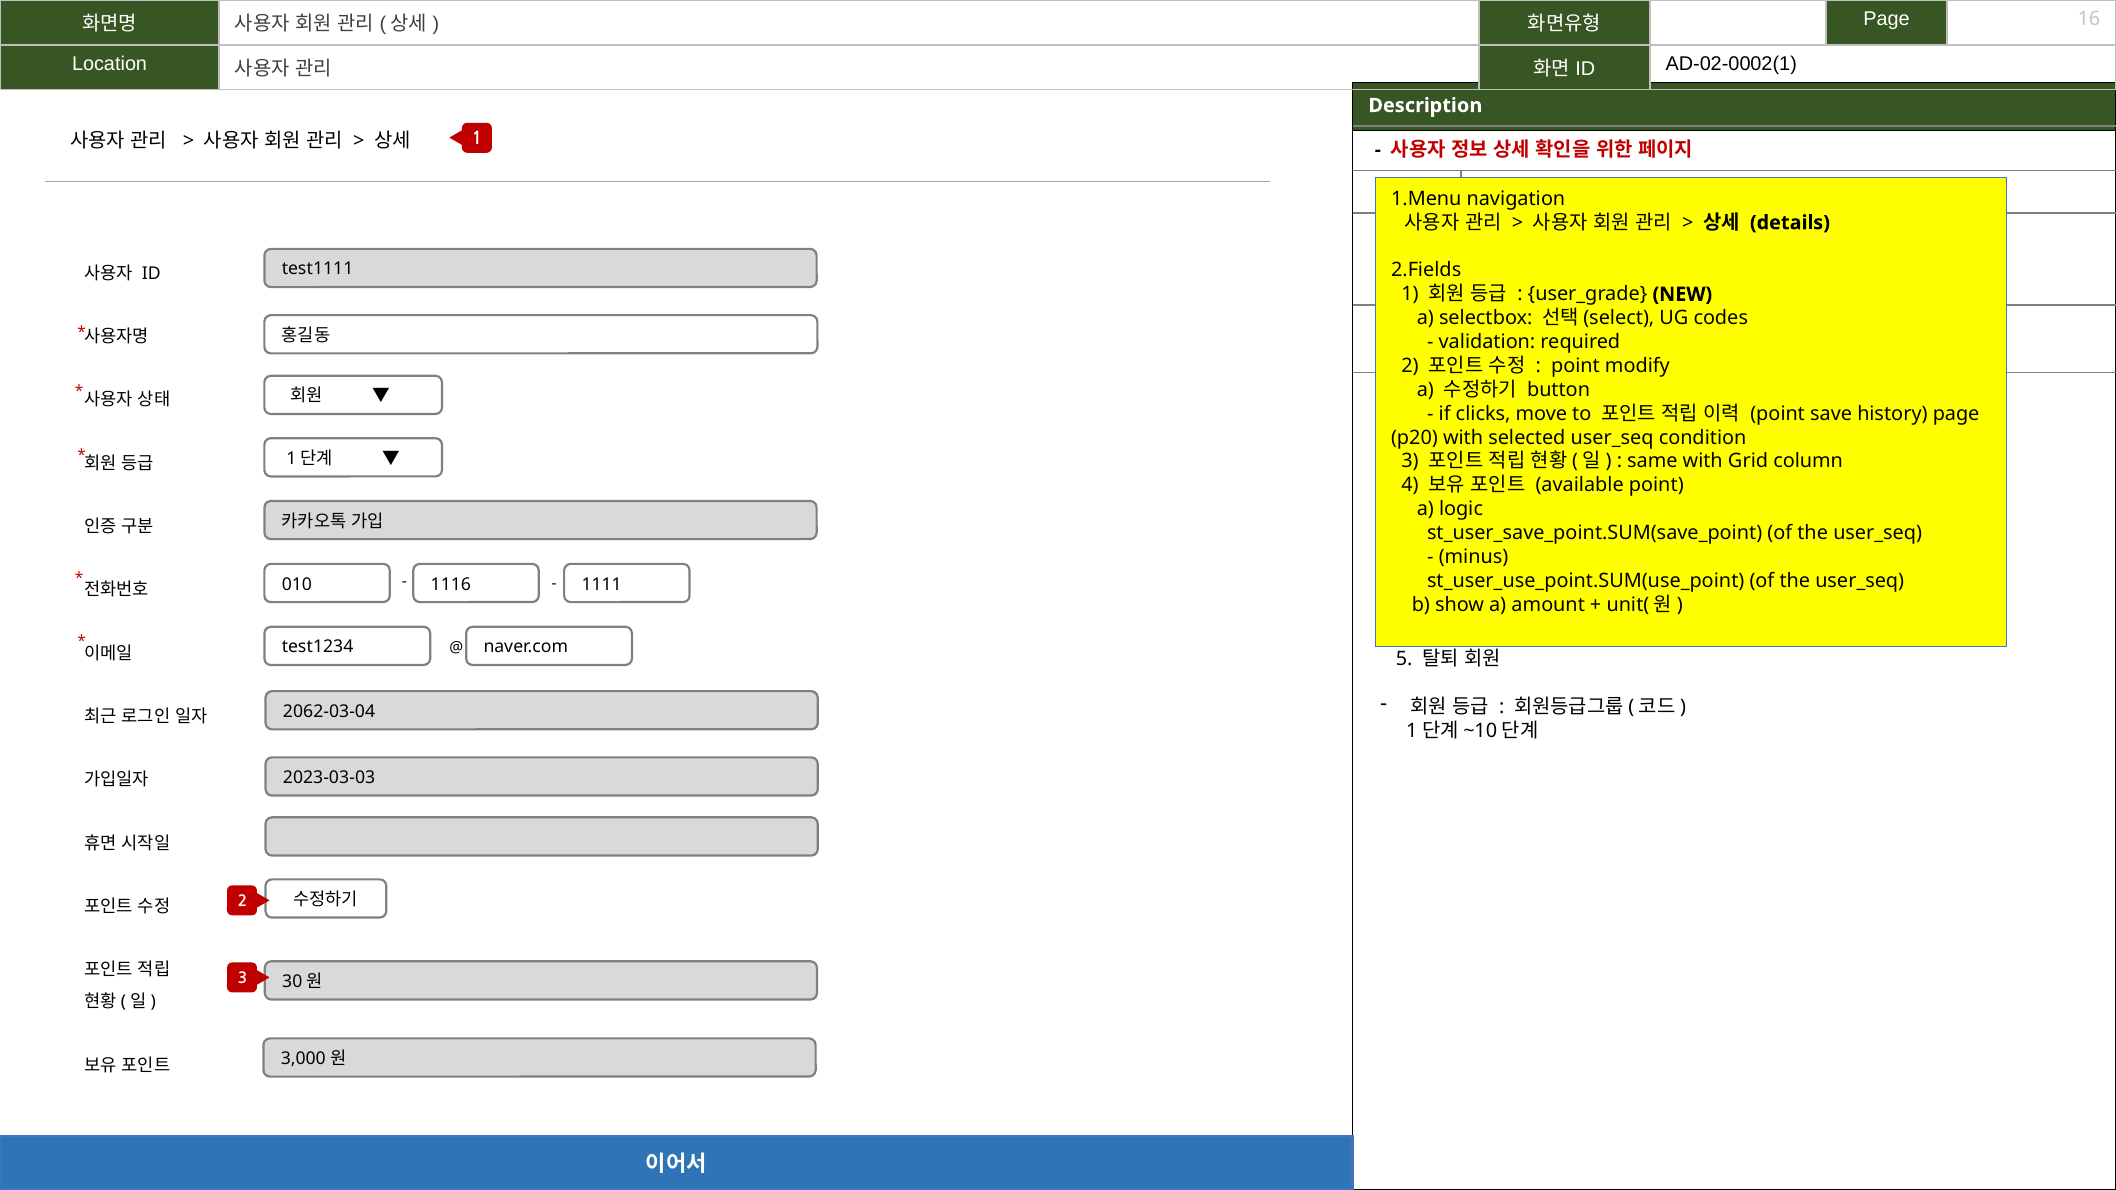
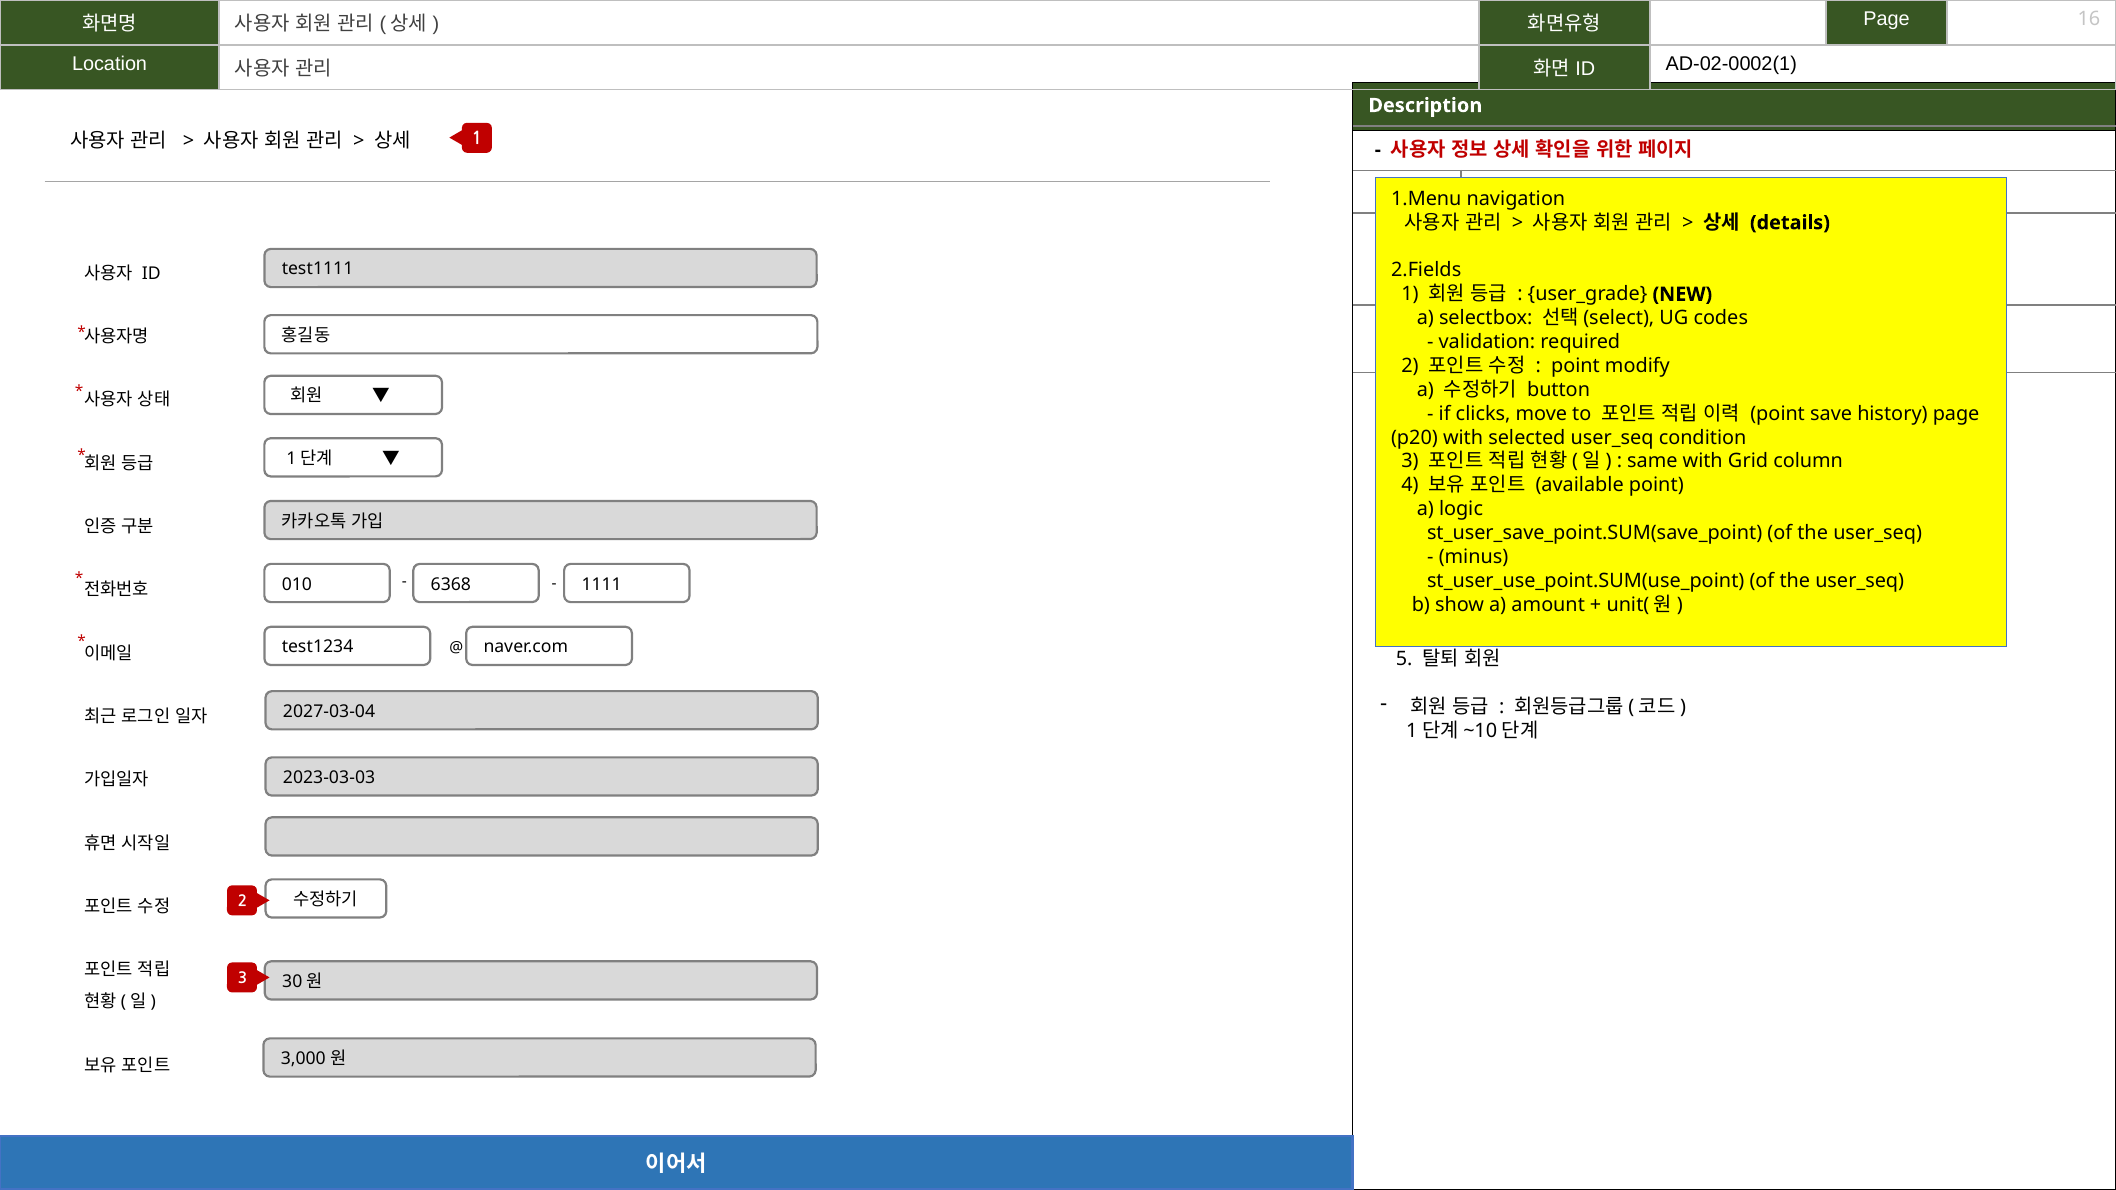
1116: 1116 -> 6368
2062-03-04: 2062-03-04 -> 2027-03-04
